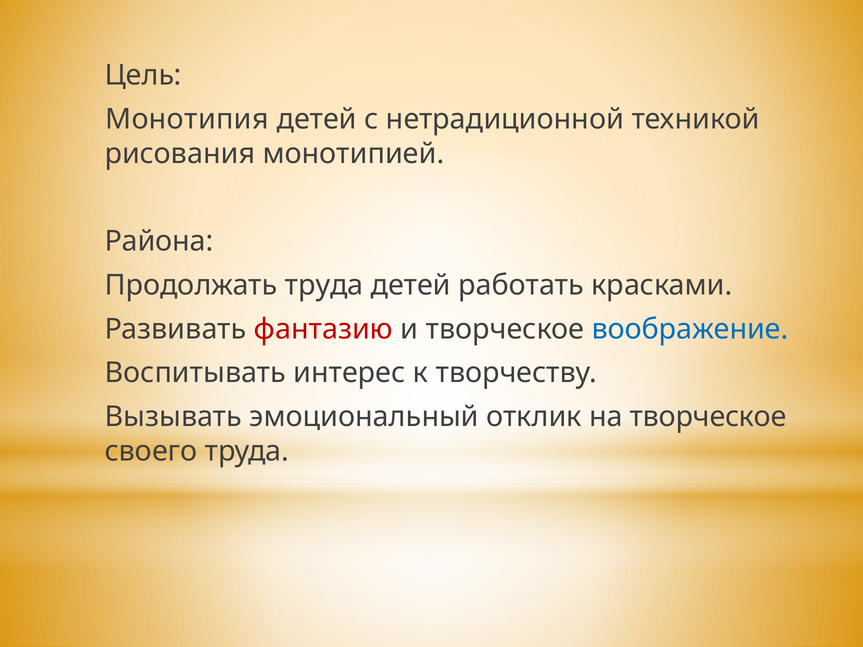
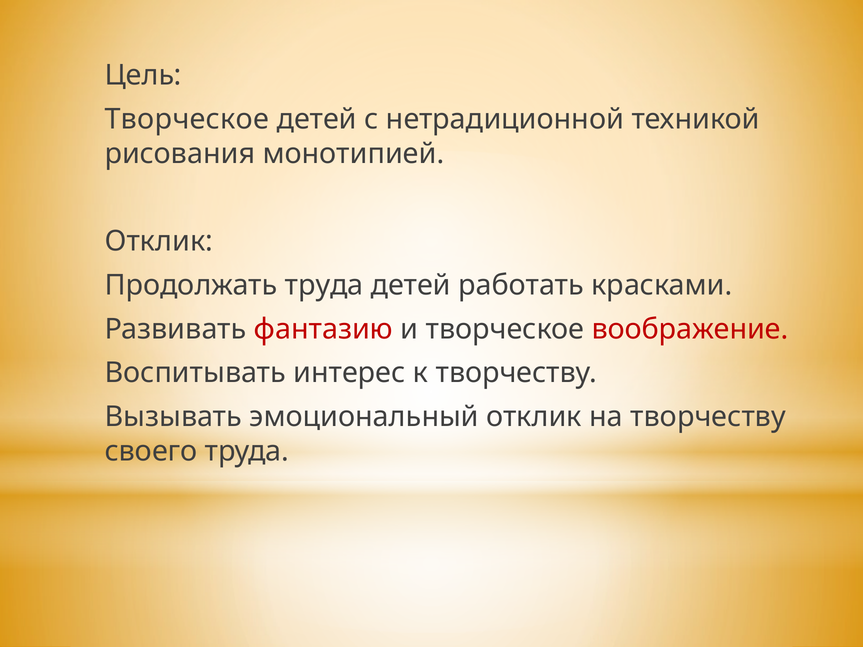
Монотипия at (187, 119): Монотипия -> Творческое
Района at (159, 241): Района -> Отклик
воображение colour: blue -> red
на творческое: творческое -> творчеству
